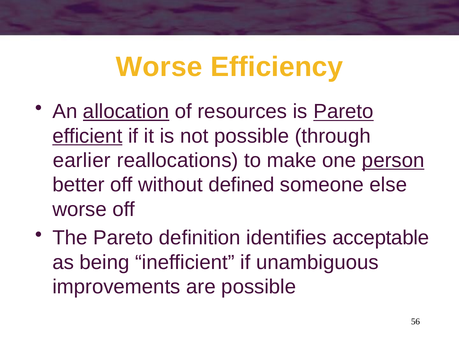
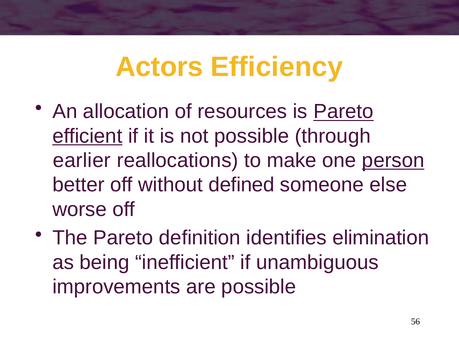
Worse at (159, 67): Worse -> Actors
allocation underline: present -> none
acceptable: acceptable -> elimination
